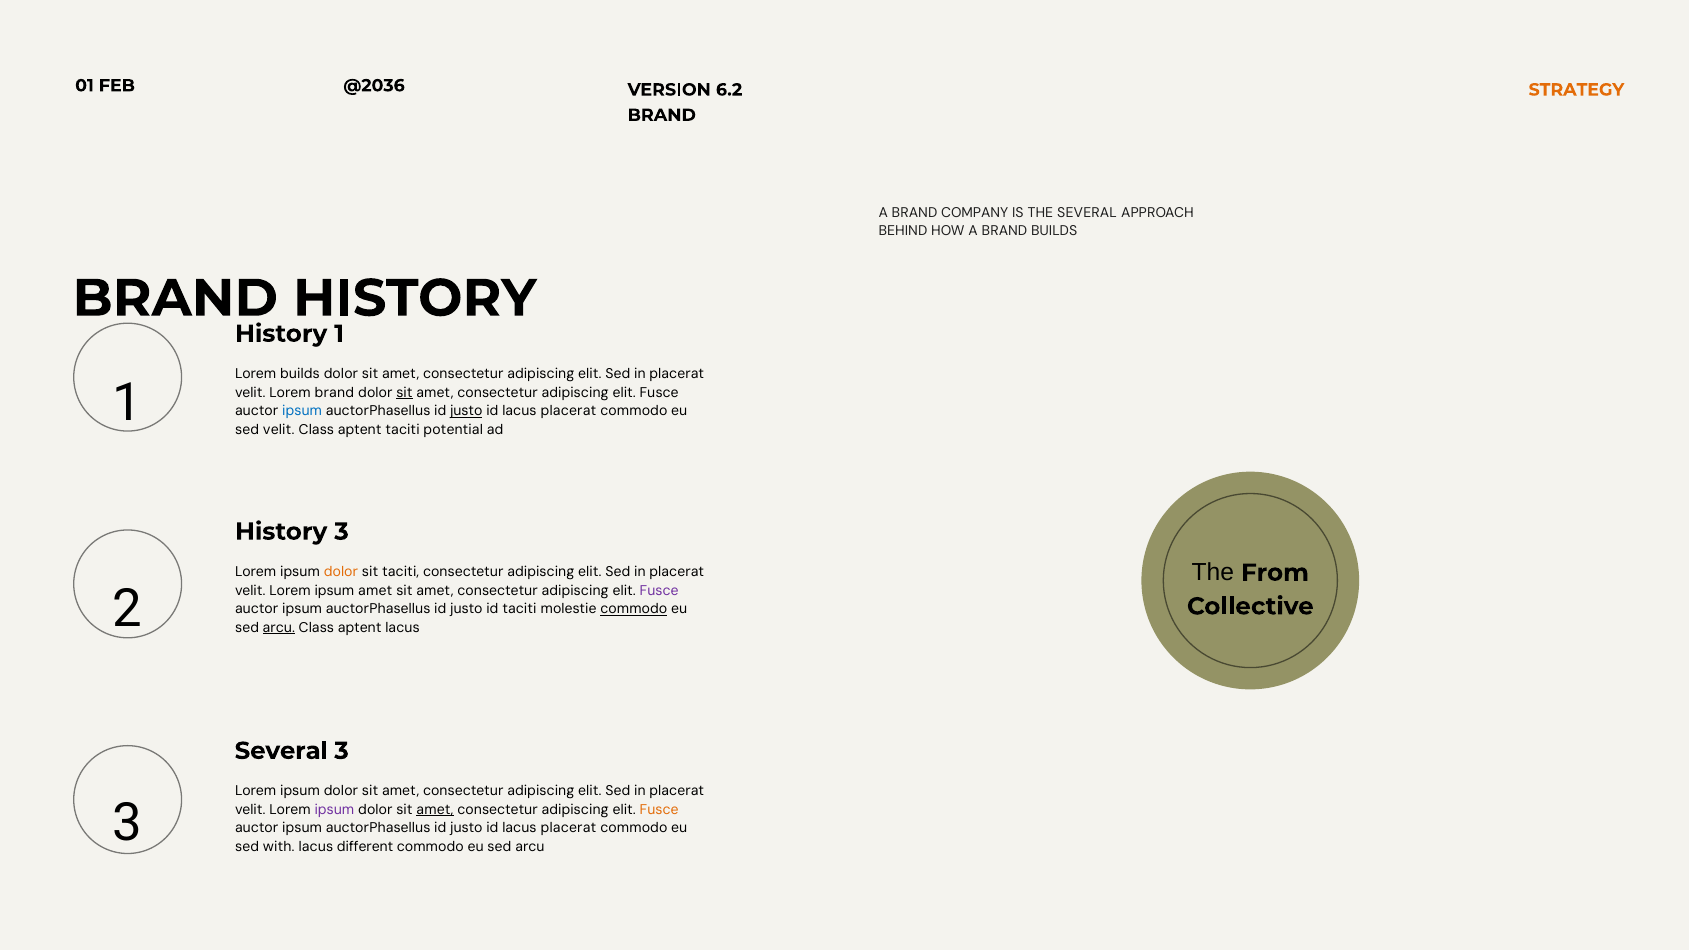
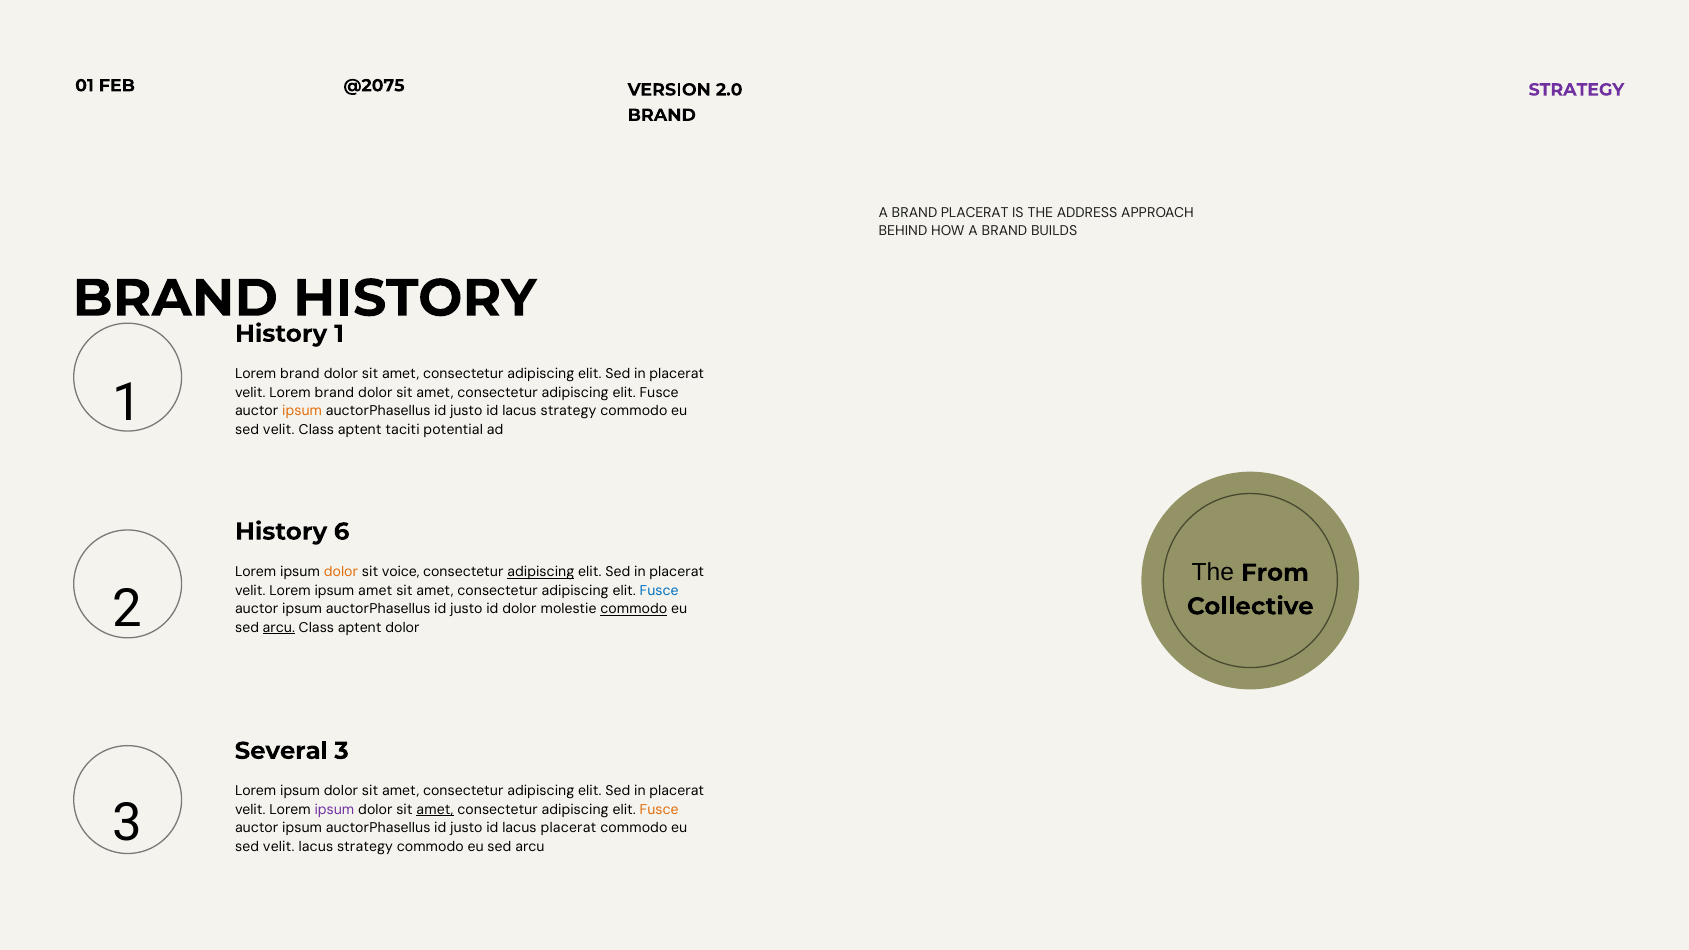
@2036: @2036 -> @2075
6.2: 6.2 -> 2.0
STRATEGY at (1576, 90) colour: orange -> purple
BRAND COMPANY: COMPANY -> PLACERAT
THE SEVERAL: SEVERAL -> ADDRESS
builds at (300, 374): builds -> brand
sit at (404, 392) underline: present -> none
ipsum at (302, 411) colour: blue -> orange
justo at (466, 411) underline: present -> none
placerat at (569, 411): placerat -> strategy
History 3: 3 -> 6
sit taciti: taciti -> voice
adipiscing at (541, 572) underline: none -> present
Fusce at (659, 590) colour: purple -> blue
id taciti: taciti -> dolor
aptent lacus: lacus -> dolor
with at (279, 847): with -> velit
different at (365, 847): different -> strategy
